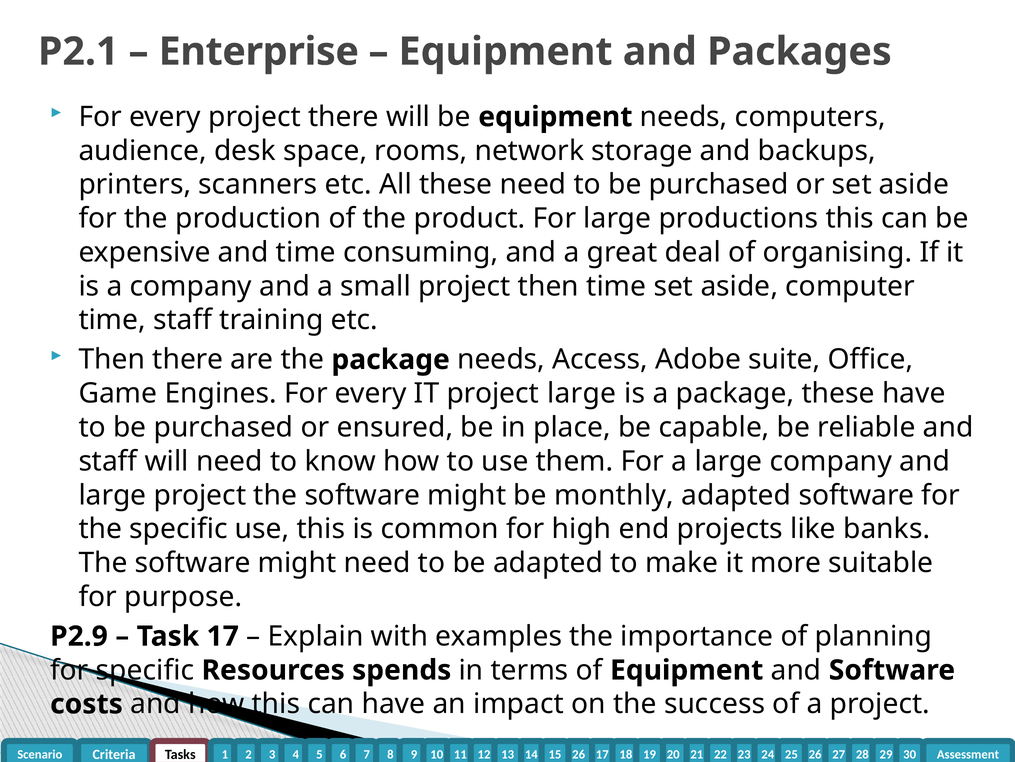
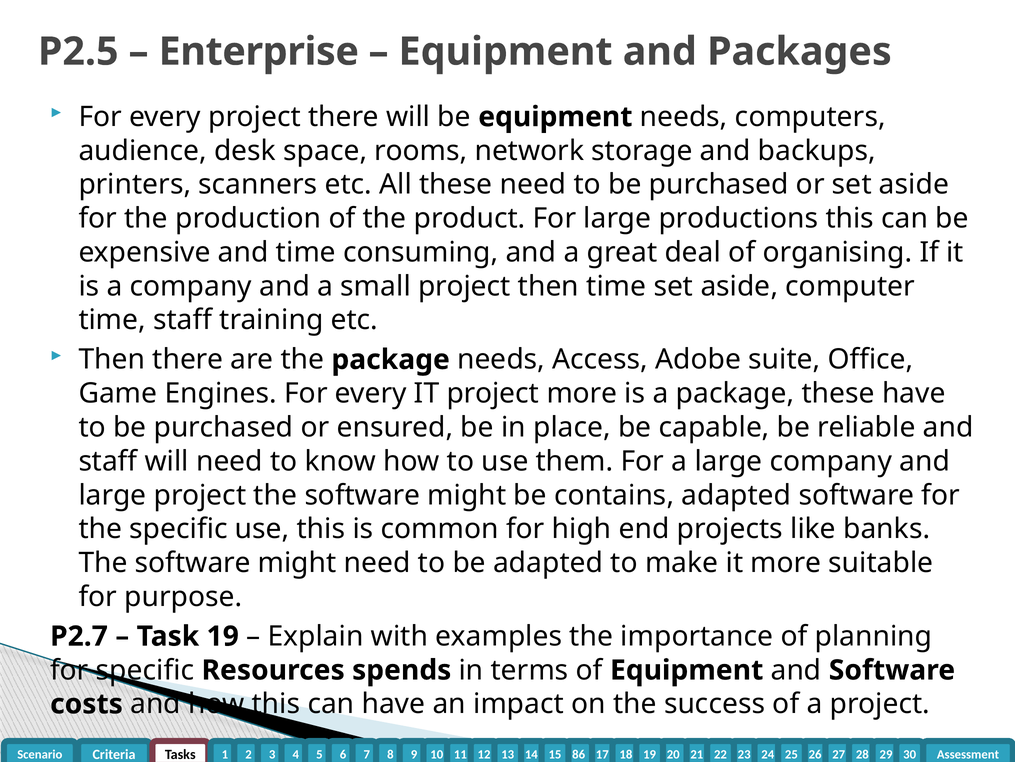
P2.1: P2.1 -> P2.5
project large: large -> more
monthly: monthly -> contains
P2.9: P2.9 -> P2.7
Task 17: 17 -> 19
26 at (579, 754): 26 -> 86
